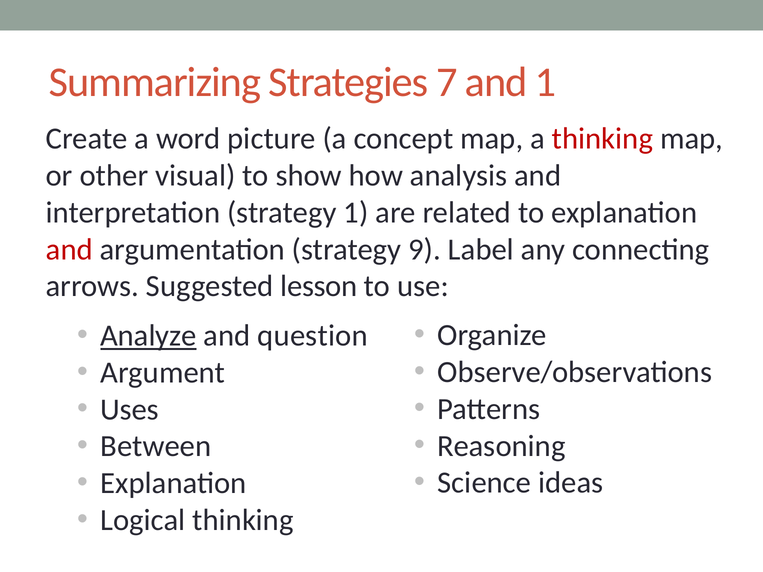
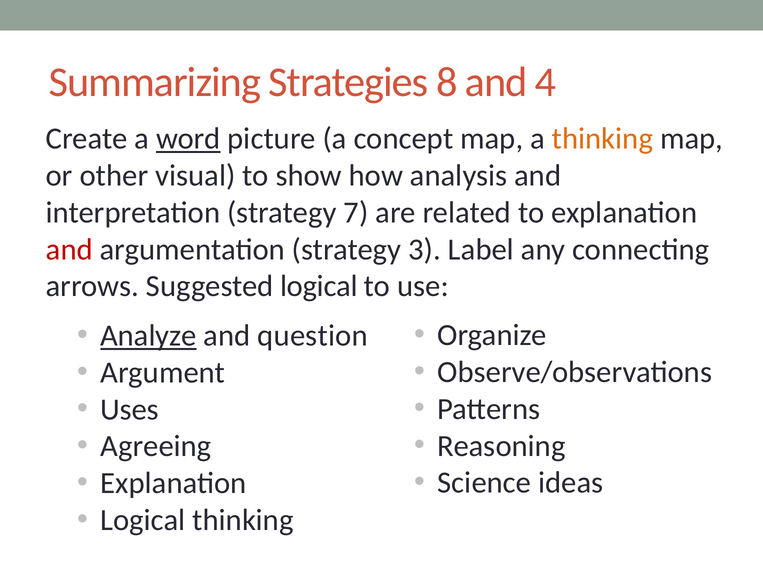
7: 7 -> 8
and 1: 1 -> 4
word underline: none -> present
thinking at (602, 139) colour: red -> orange
strategy 1: 1 -> 7
9: 9 -> 3
Suggested lesson: lesson -> logical
Between: Between -> Agreeing
